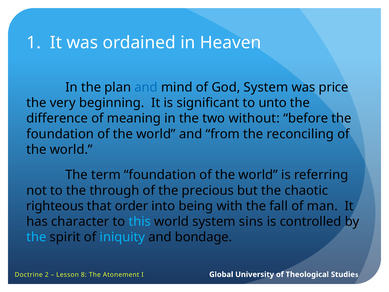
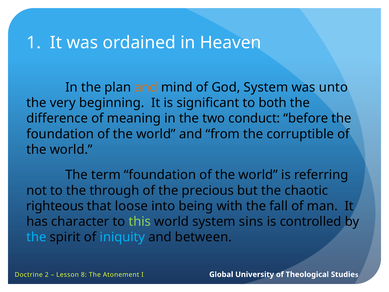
and at (146, 87) colour: blue -> orange
price: price -> unto
unto: unto -> both
without: without -> conduct
reconciling: reconciling -> corruptible
order: order -> loose
this colour: light blue -> light green
bondage: bondage -> between
